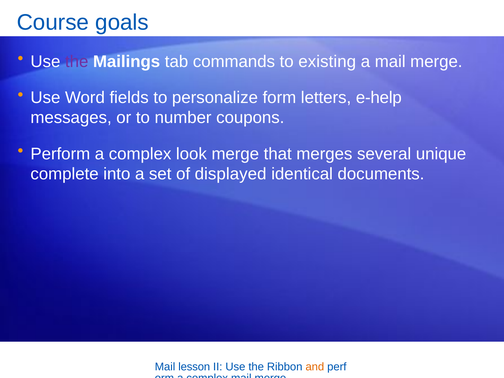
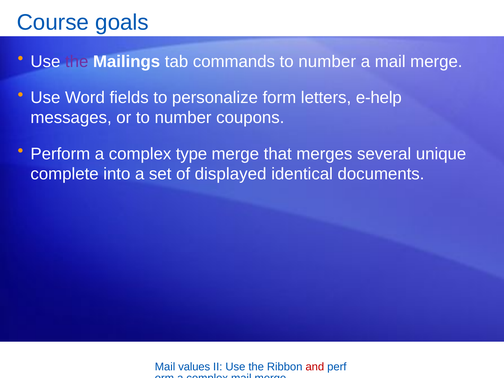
commands to existing: existing -> number
look: look -> type
lesson: lesson -> values
and colour: orange -> red
